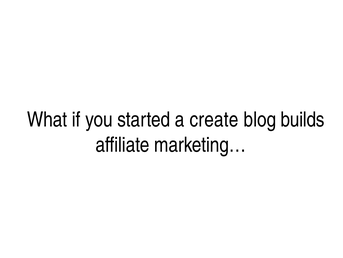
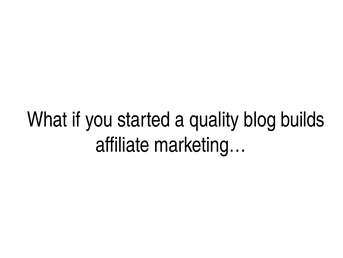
create: create -> quality
